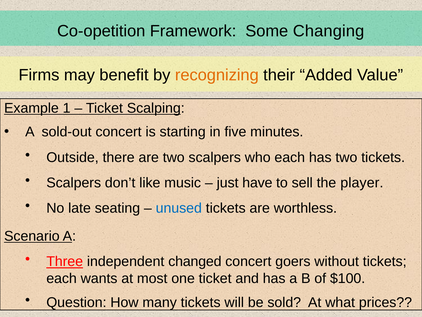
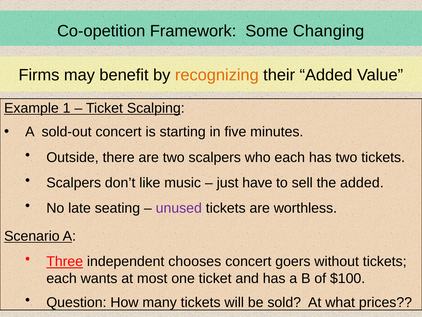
the player: player -> added
unused colour: blue -> purple
changed: changed -> chooses
